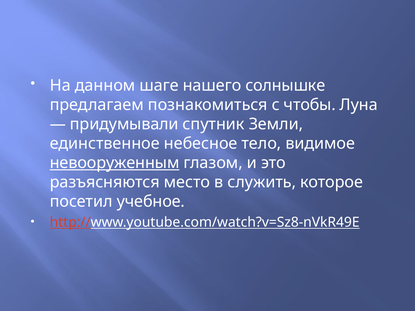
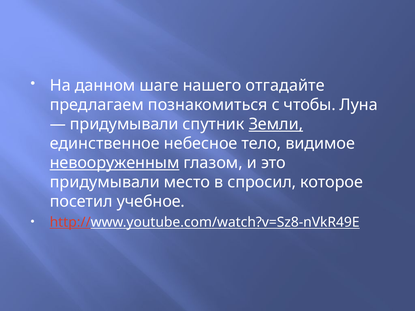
солнышке: солнышке -> отгадайте
Земли underline: none -> present
разъясняются at (105, 182): разъясняются -> придумывали
служить: служить -> спросил
